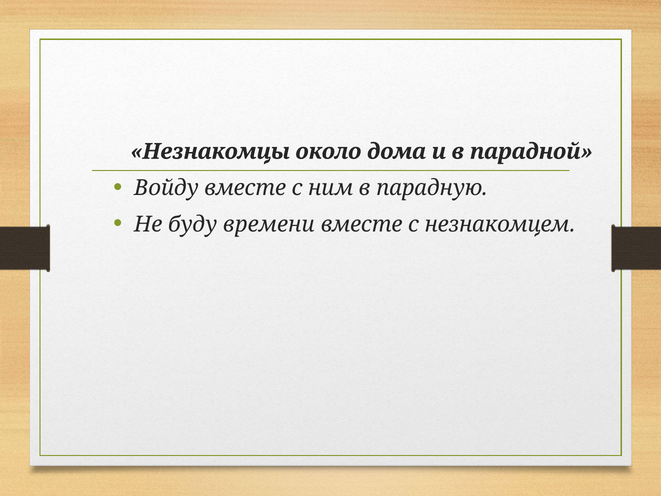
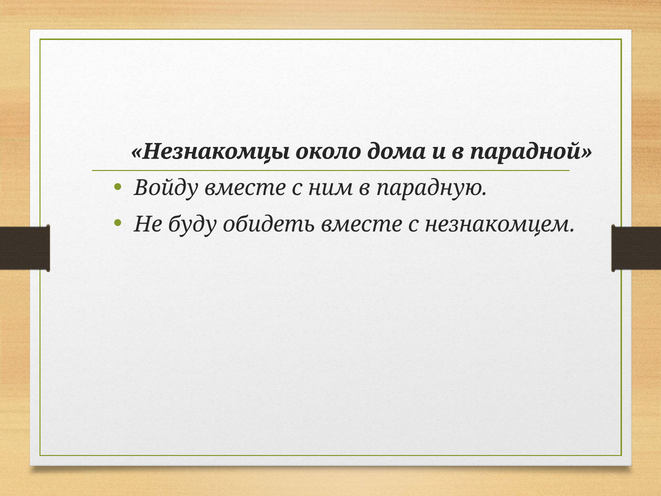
времени: времени -> обидеть
